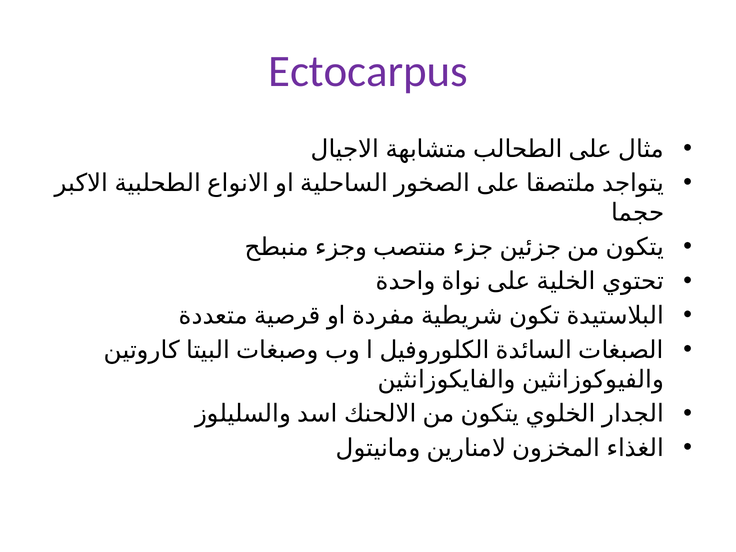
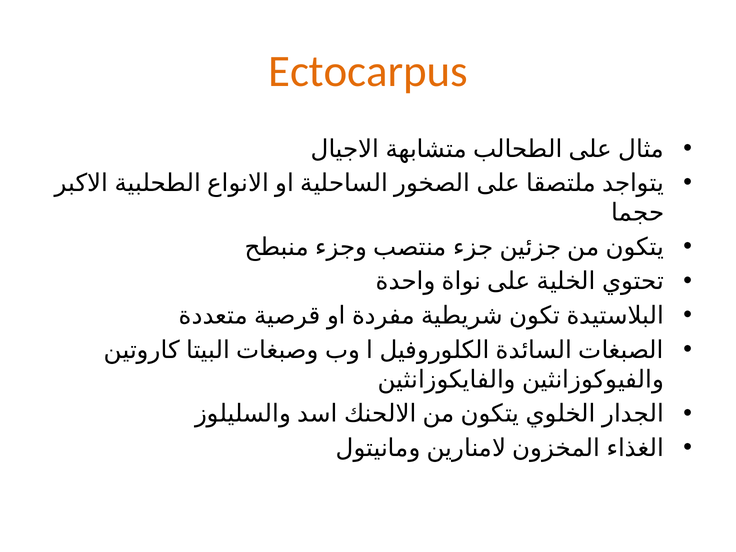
Ectocarpus colour: purple -> orange
